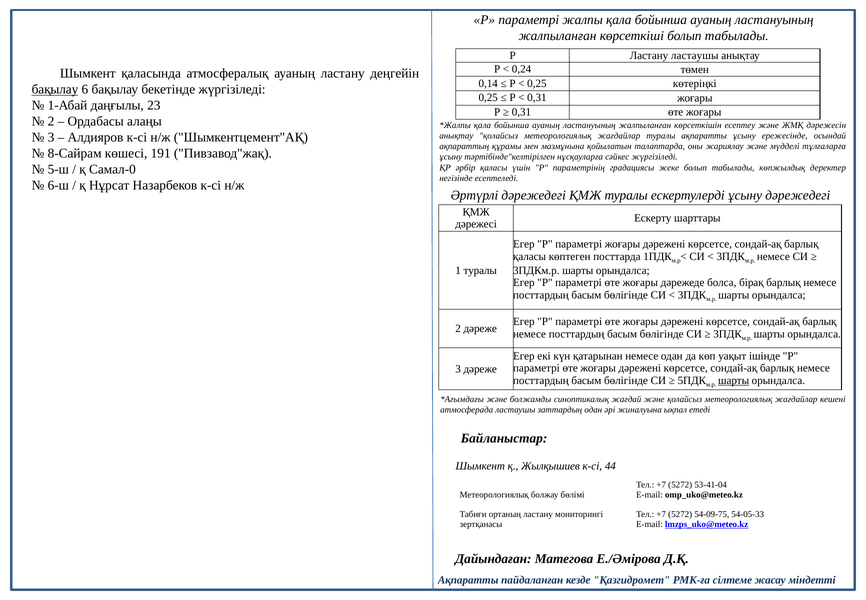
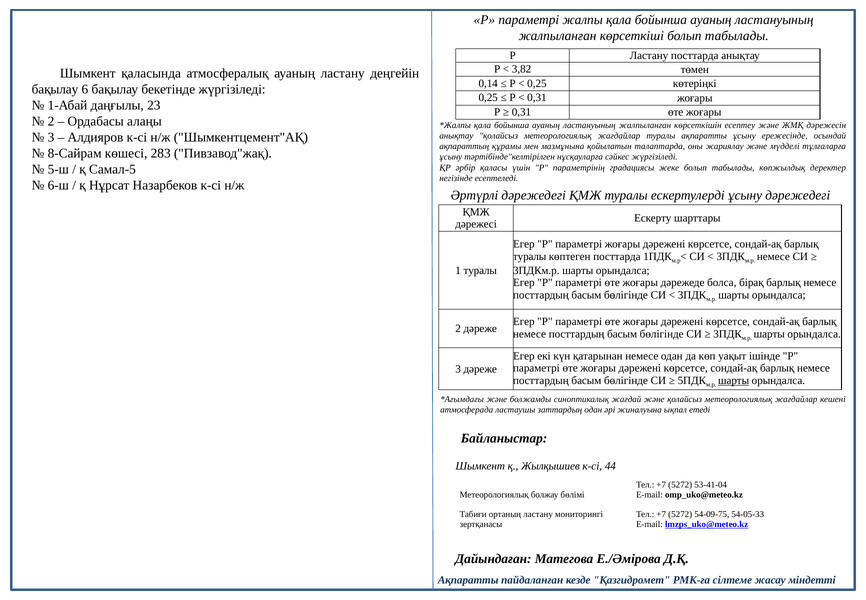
Ластану ластаушы: ластаушы -> посттарда
0,24: 0,24 -> 3,82
бақылау at (55, 89) underline: present -> none
191: 191 -> 283
Самал-0: Самал-0 -> Самал-5
қаласы at (530, 256): қаласы -> туралы
